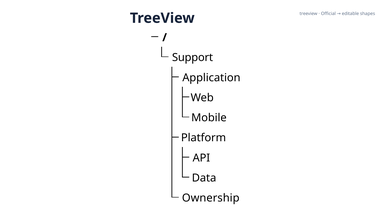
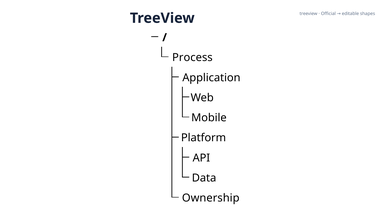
Support: Support -> Process
